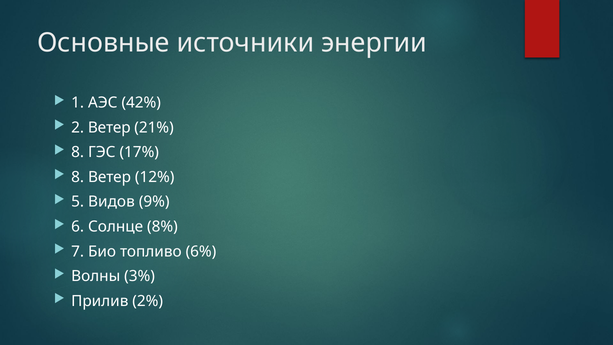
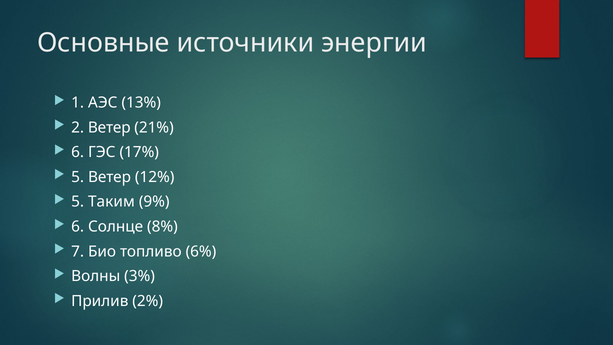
42%: 42% -> 13%
8 at (78, 152): 8 -> 6
8 at (78, 177): 8 -> 5
Видов: Видов -> Таким
